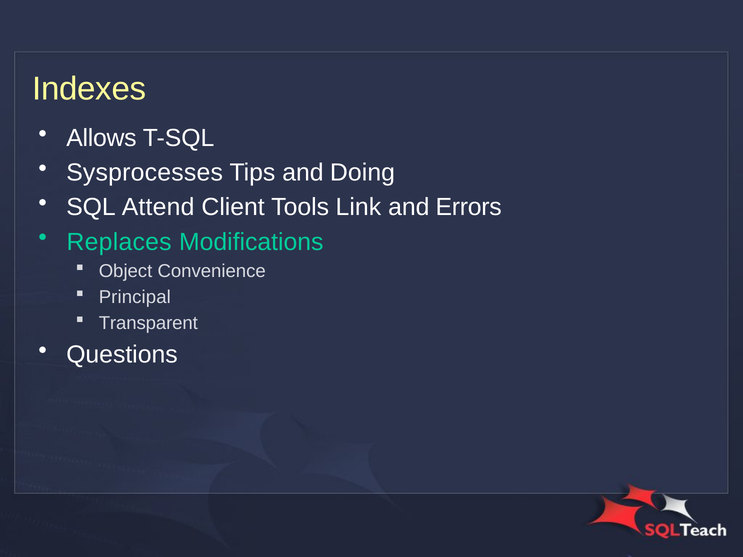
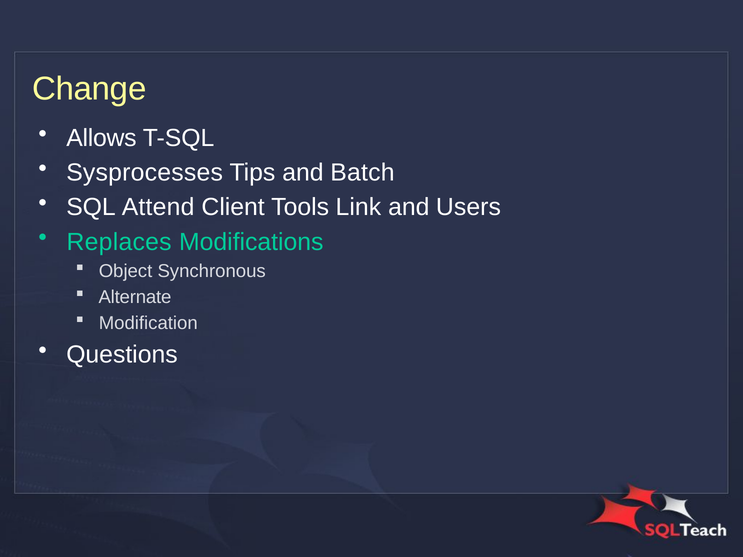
Indexes: Indexes -> Change
Doing: Doing -> Batch
Errors: Errors -> Users
Convenience: Convenience -> Synchronous
Principal: Principal -> Alternate
Transparent: Transparent -> Modification
